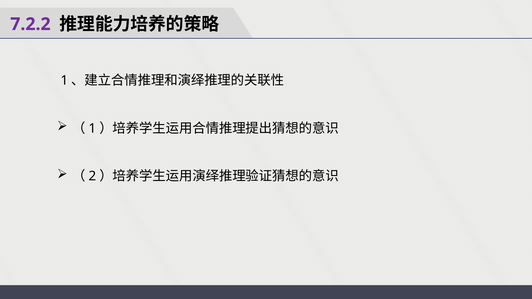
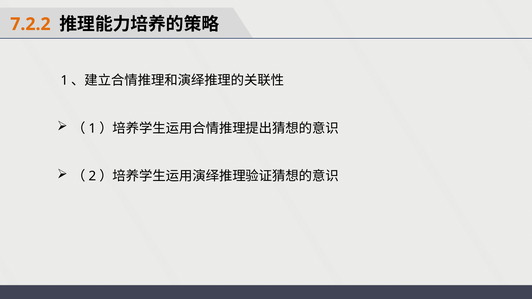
7.2.2 colour: purple -> orange
